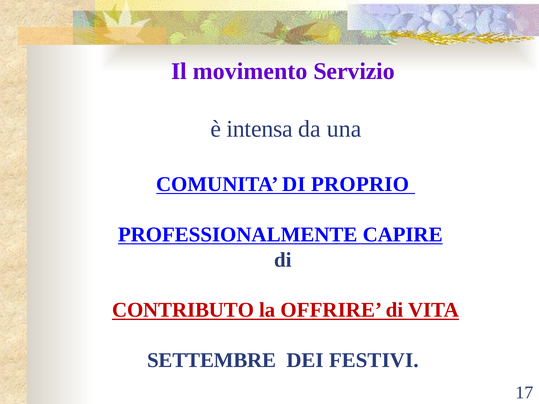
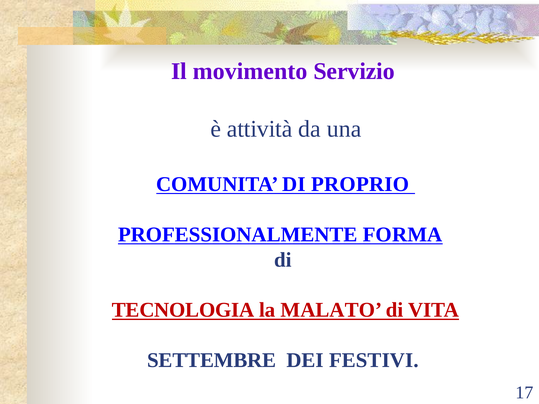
intensa: intensa -> attività
CAPIRE: CAPIRE -> FORMA
CONTRIBUTO: CONTRIBUTO -> TECNOLOGIA
OFFRIRE: OFFRIRE -> MALATO
